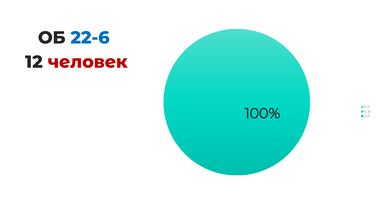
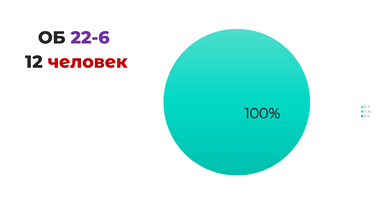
22-6 colour: blue -> purple
